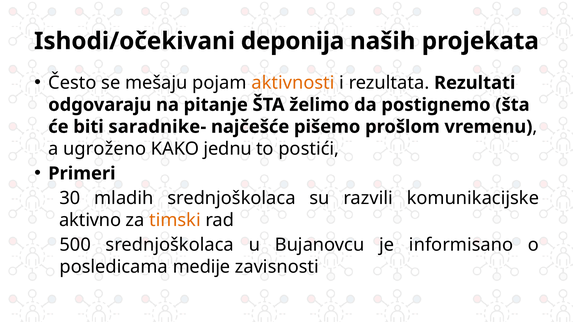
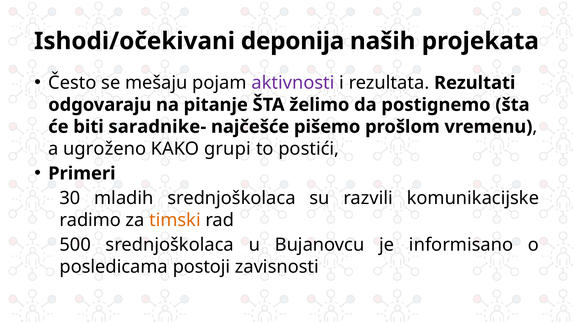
aktivnosti colour: orange -> purple
jednu: jednu -> grupi
aktivno: aktivno -> radimo
medije: medije -> postoji
